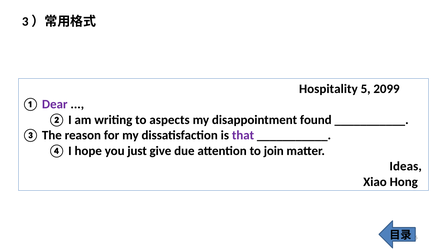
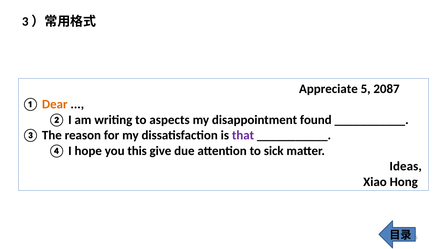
Hospitality: Hospitality -> Appreciate
2099: 2099 -> 2087
Dear colour: purple -> orange
just: just -> this
join: join -> sick
